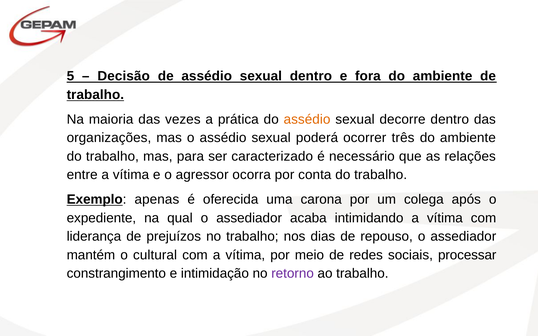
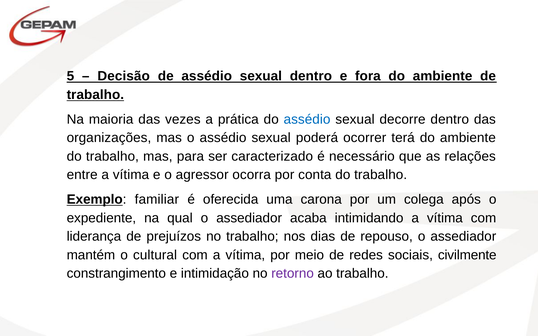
assédio at (307, 119) colour: orange -> blue
três: três -> terá
apenas: apenas -> familiar
processar: processar -> civilmente
